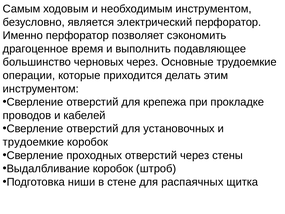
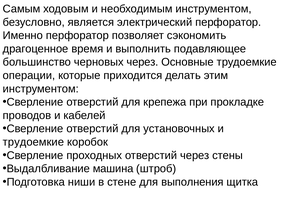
Выдалбливание коробок: коробок -> машина
распаячных: распаячных -> выполнения
